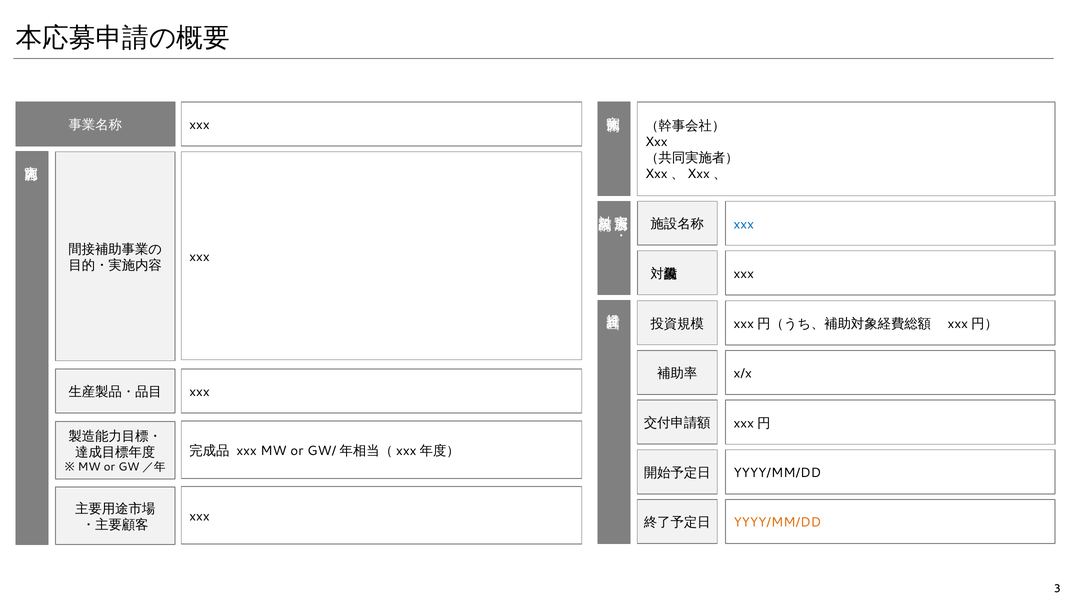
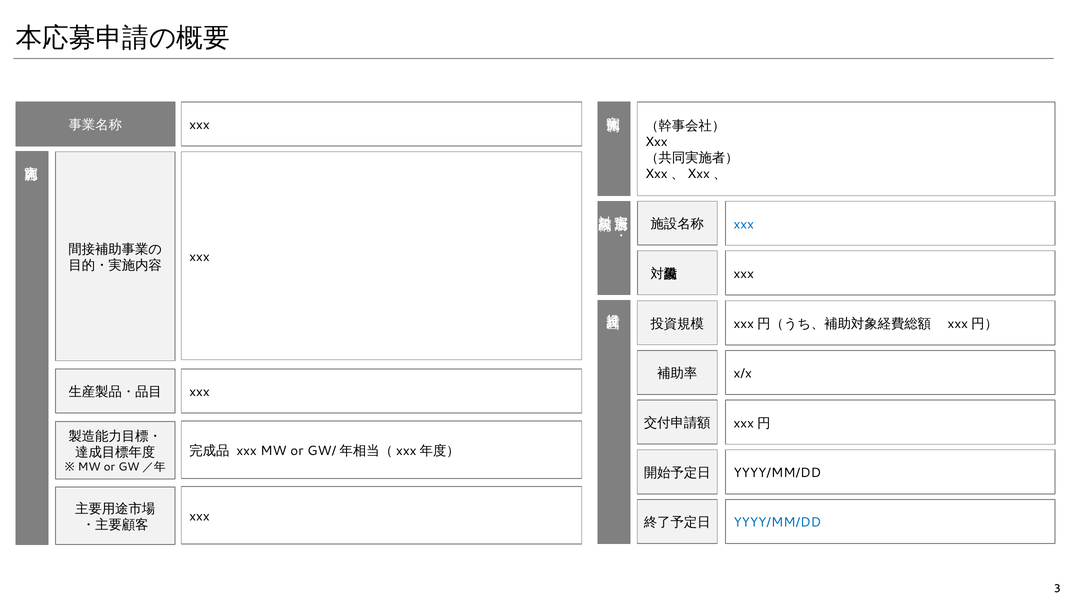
YYYY/MM/DD at (777, 523) colour: orange -> blue
